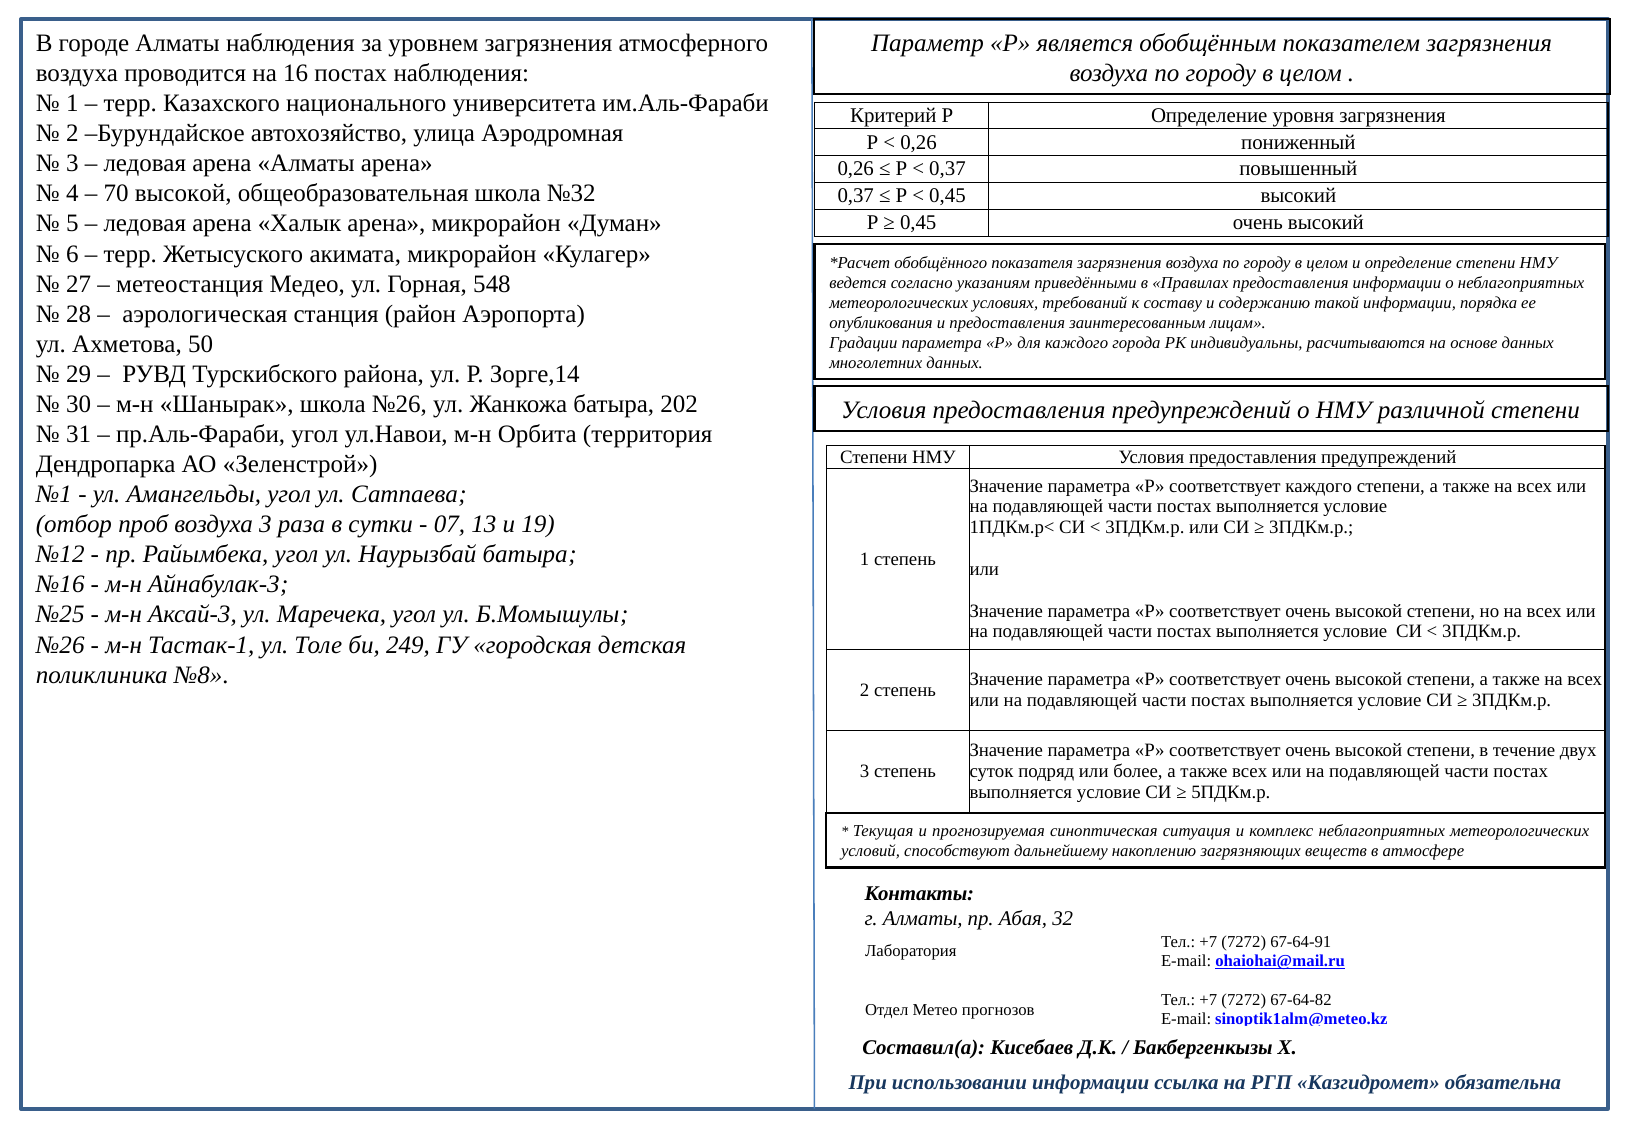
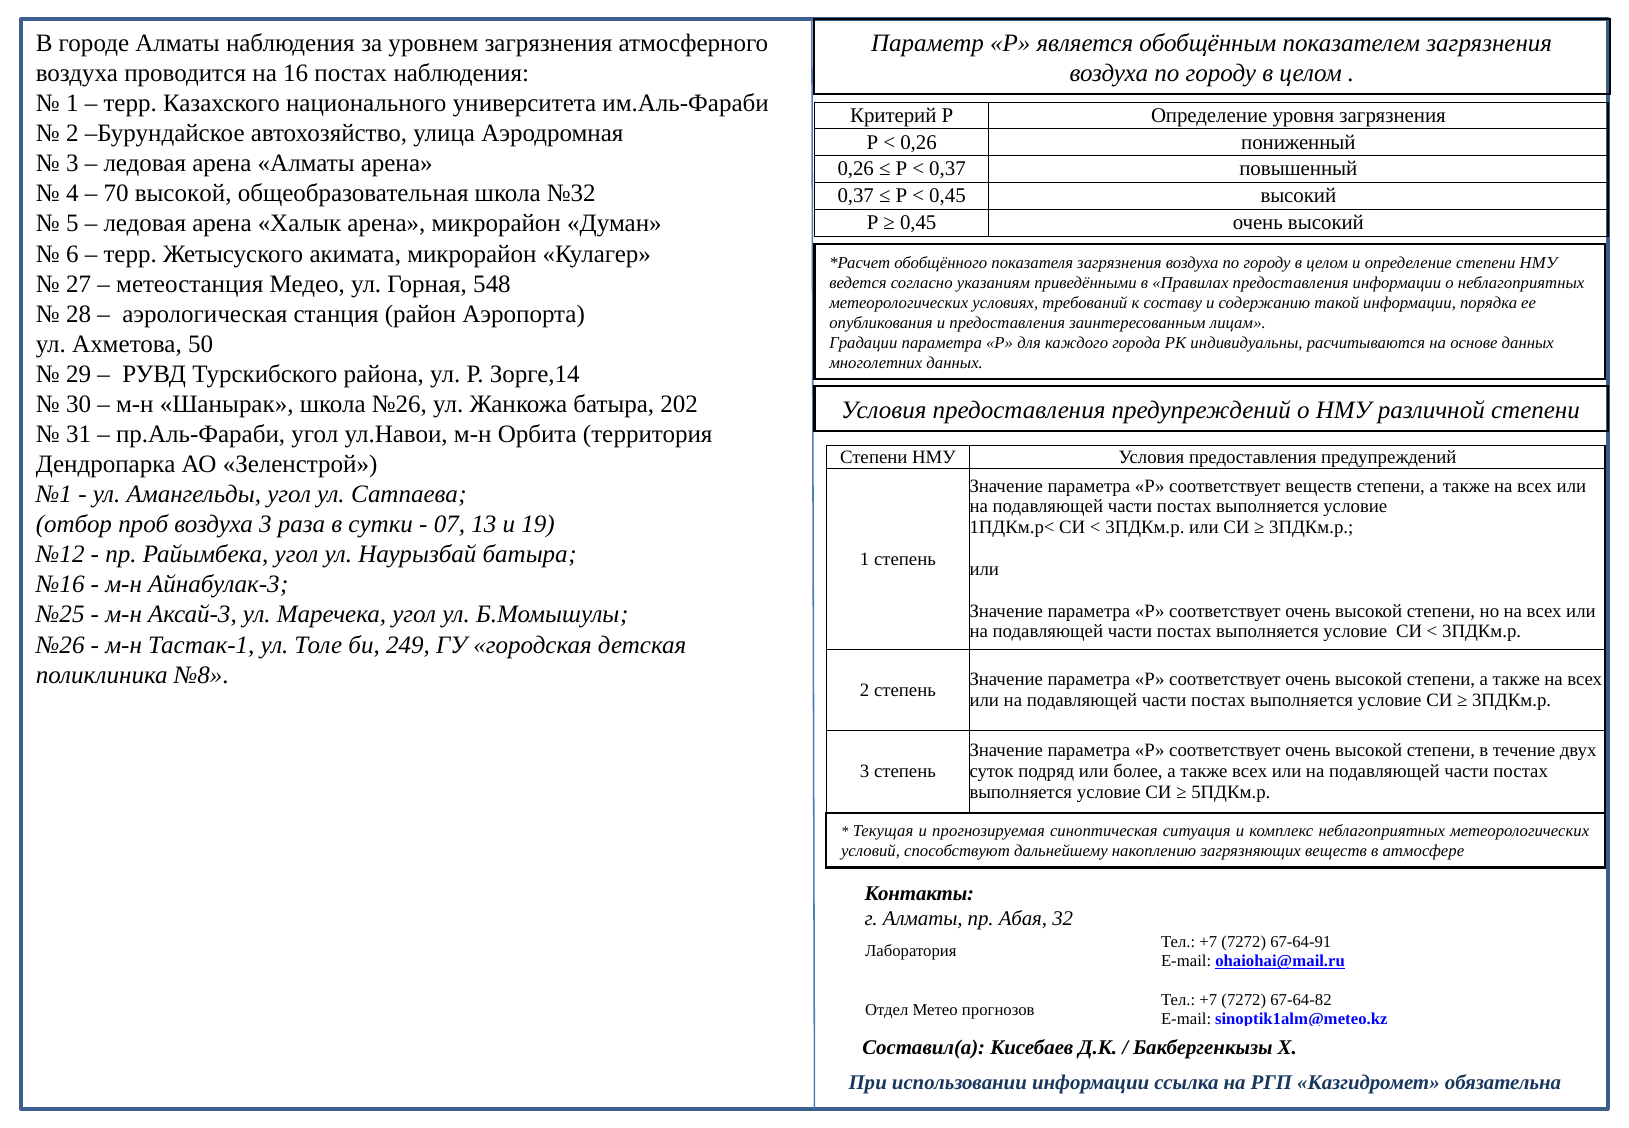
соответствует каждого: каждого -> веществ
